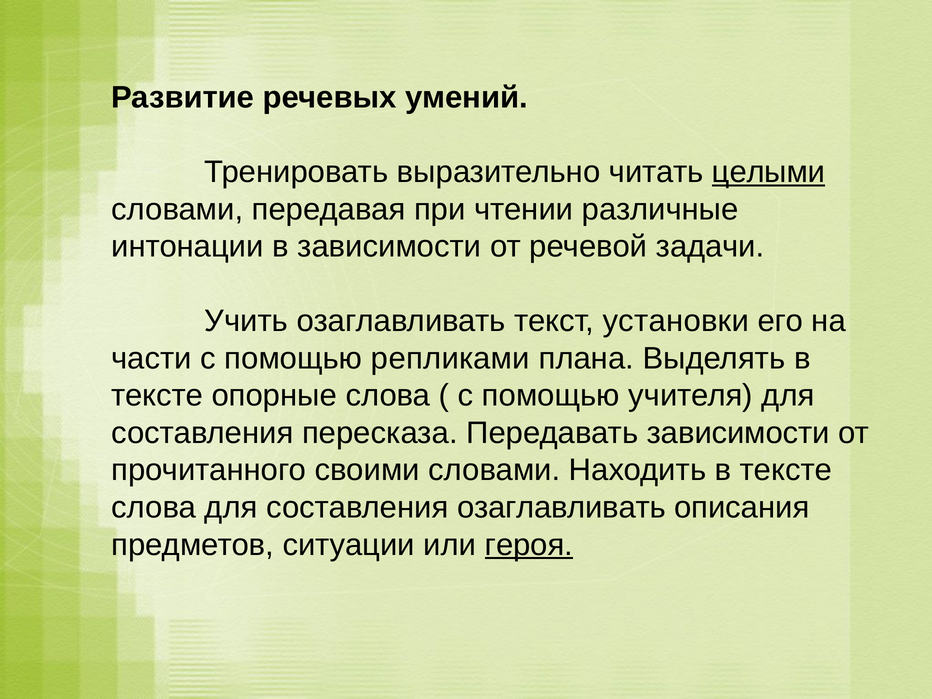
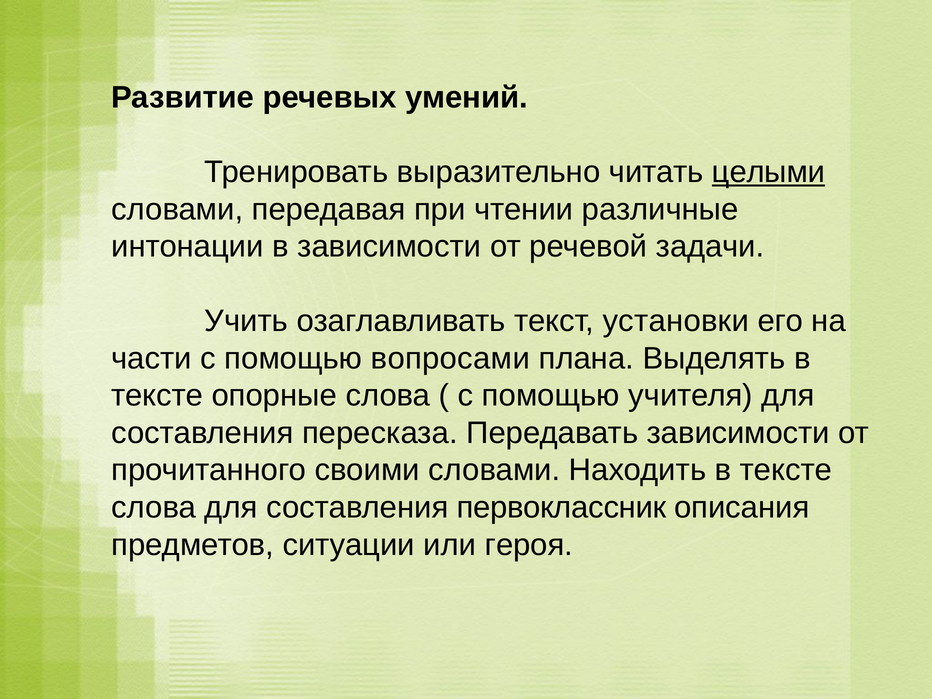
репликами: репликами -> вопросами
составления озаглавливать: озаглавливать -> первоклассник
героя underline: present -> none
